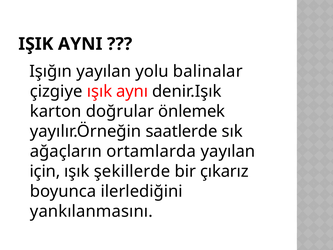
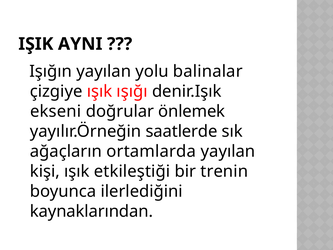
aynı: aynı -> ışığı
karton: karton -> ekseni
için: için -> kişi
şekillerde: şekillerde -> etkileştiği
çıkarız: çıkarız -> trenin
yankılanmasını: yankılanmasını -> kaynaklarından
